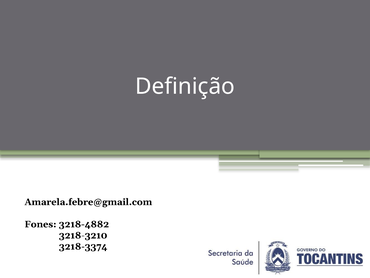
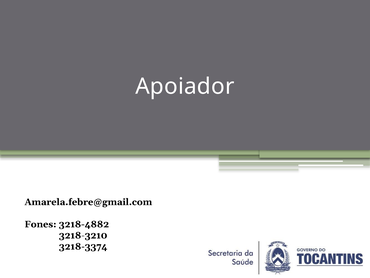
Definição: Definição -> Apoiador
